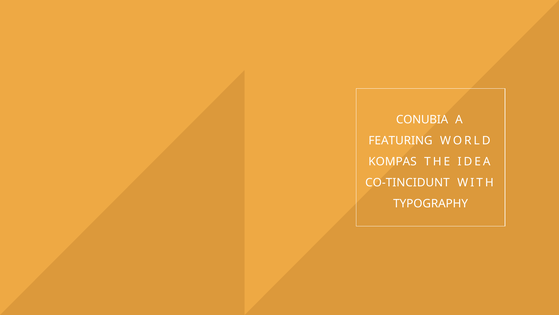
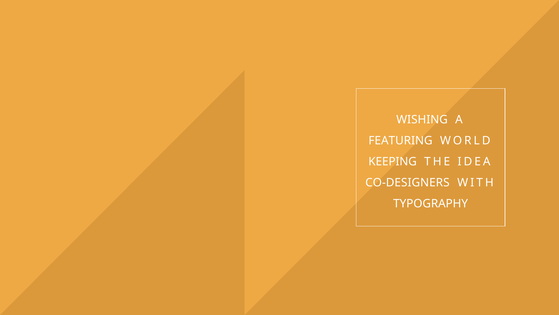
CONUBIA: CONUBIA -> WISHING
KOMPAS: KOMPAS -> KEEPING
CO-TINCIDUNT: CO-TINCIDUNT -> CO-DESIGNERS
